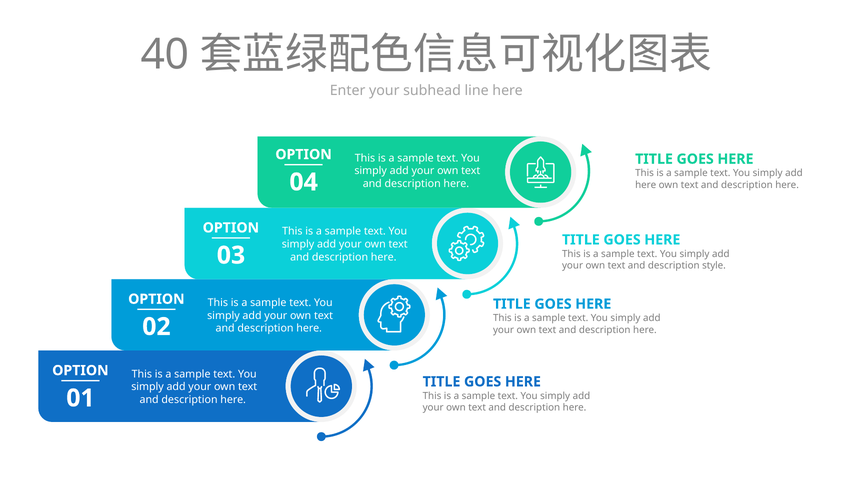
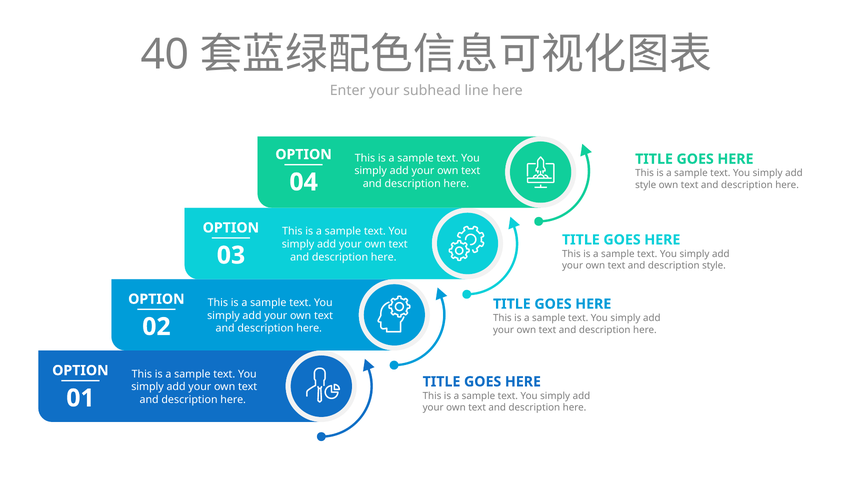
here at (646, 185): here -> style
